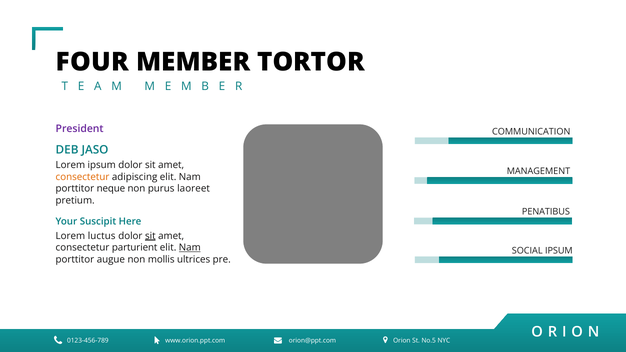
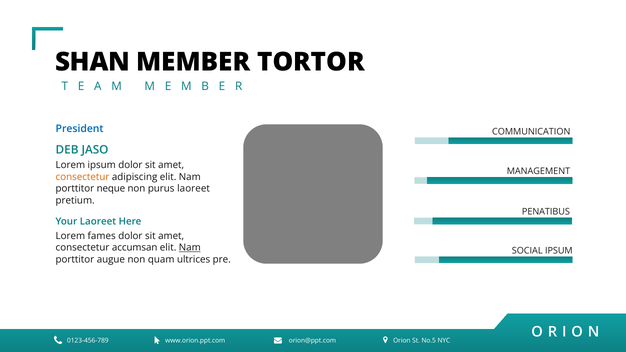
FOUR: FOUR -> SHAN
President colour: purple -> blue
Your Suscipit: Suscipit -> Laoreet
luctus: luctus -> fames
sit at (150, 236) underline: present -> none
parturient: parturient -> accumsan
mollis: mollis -> quam
